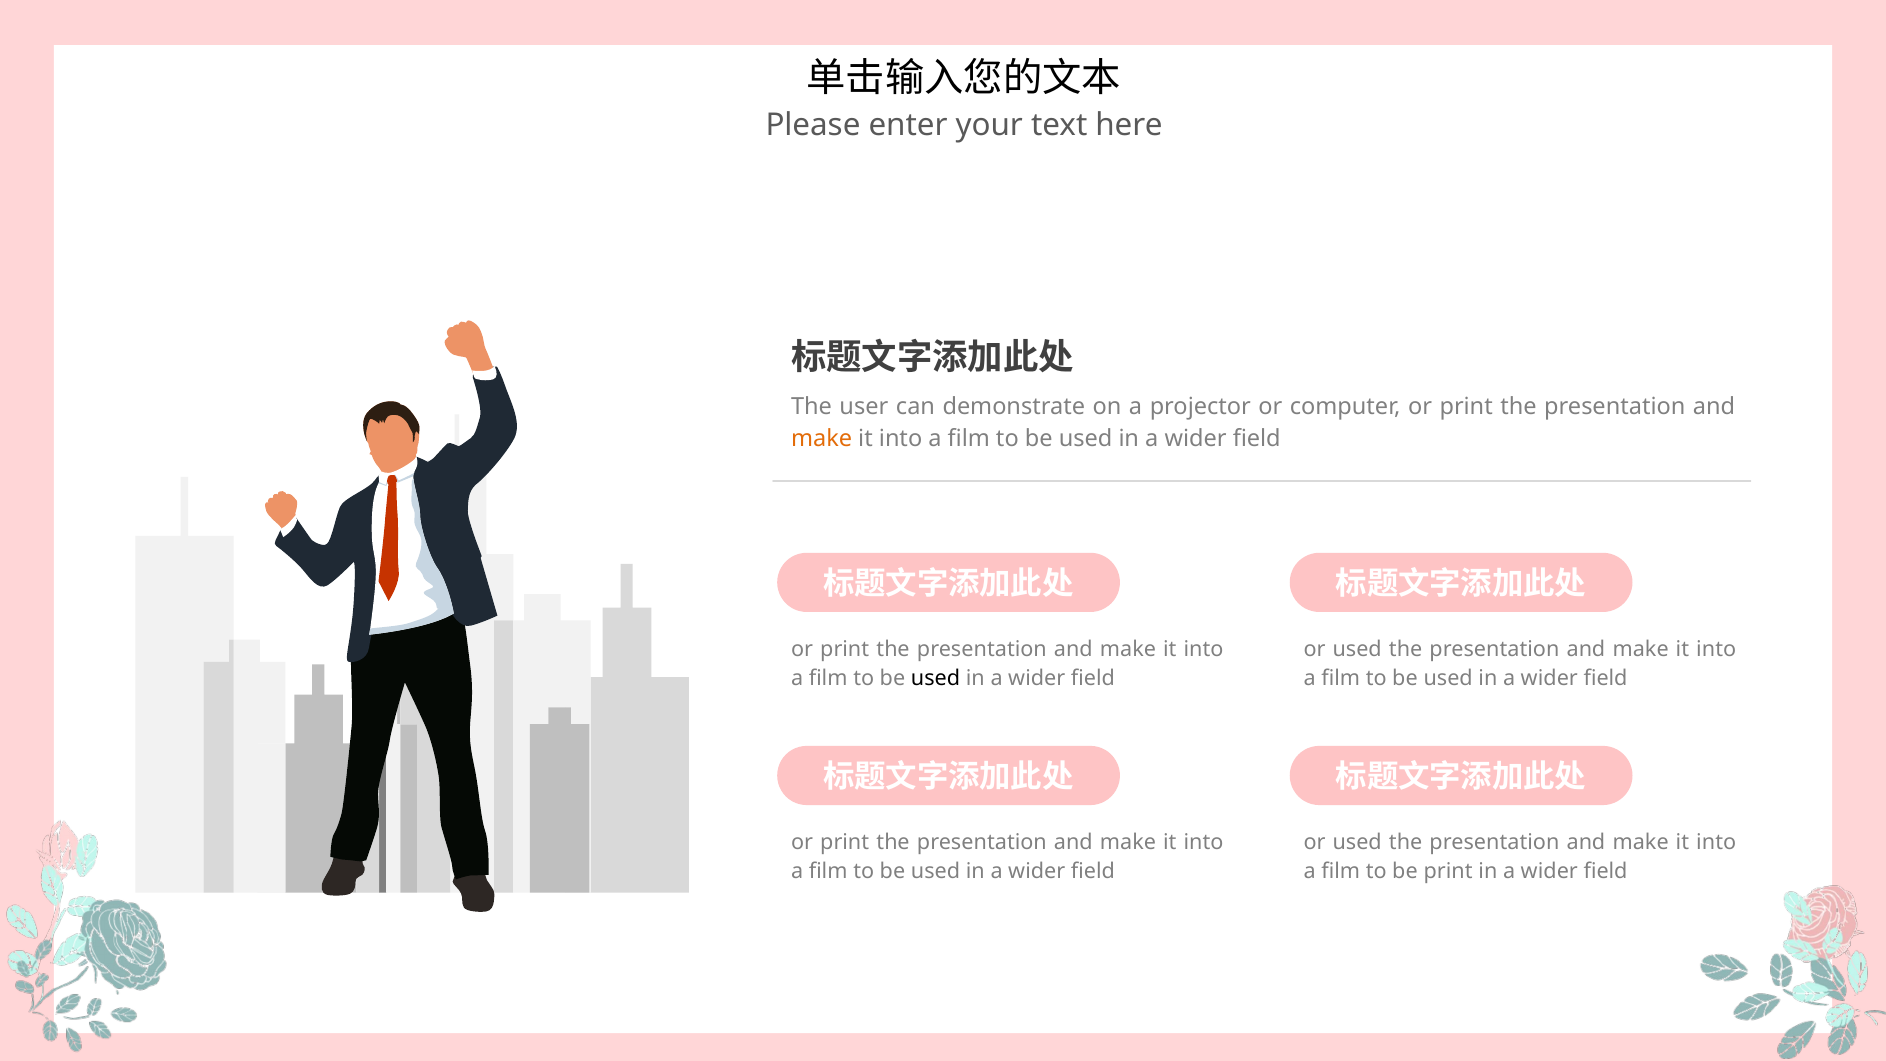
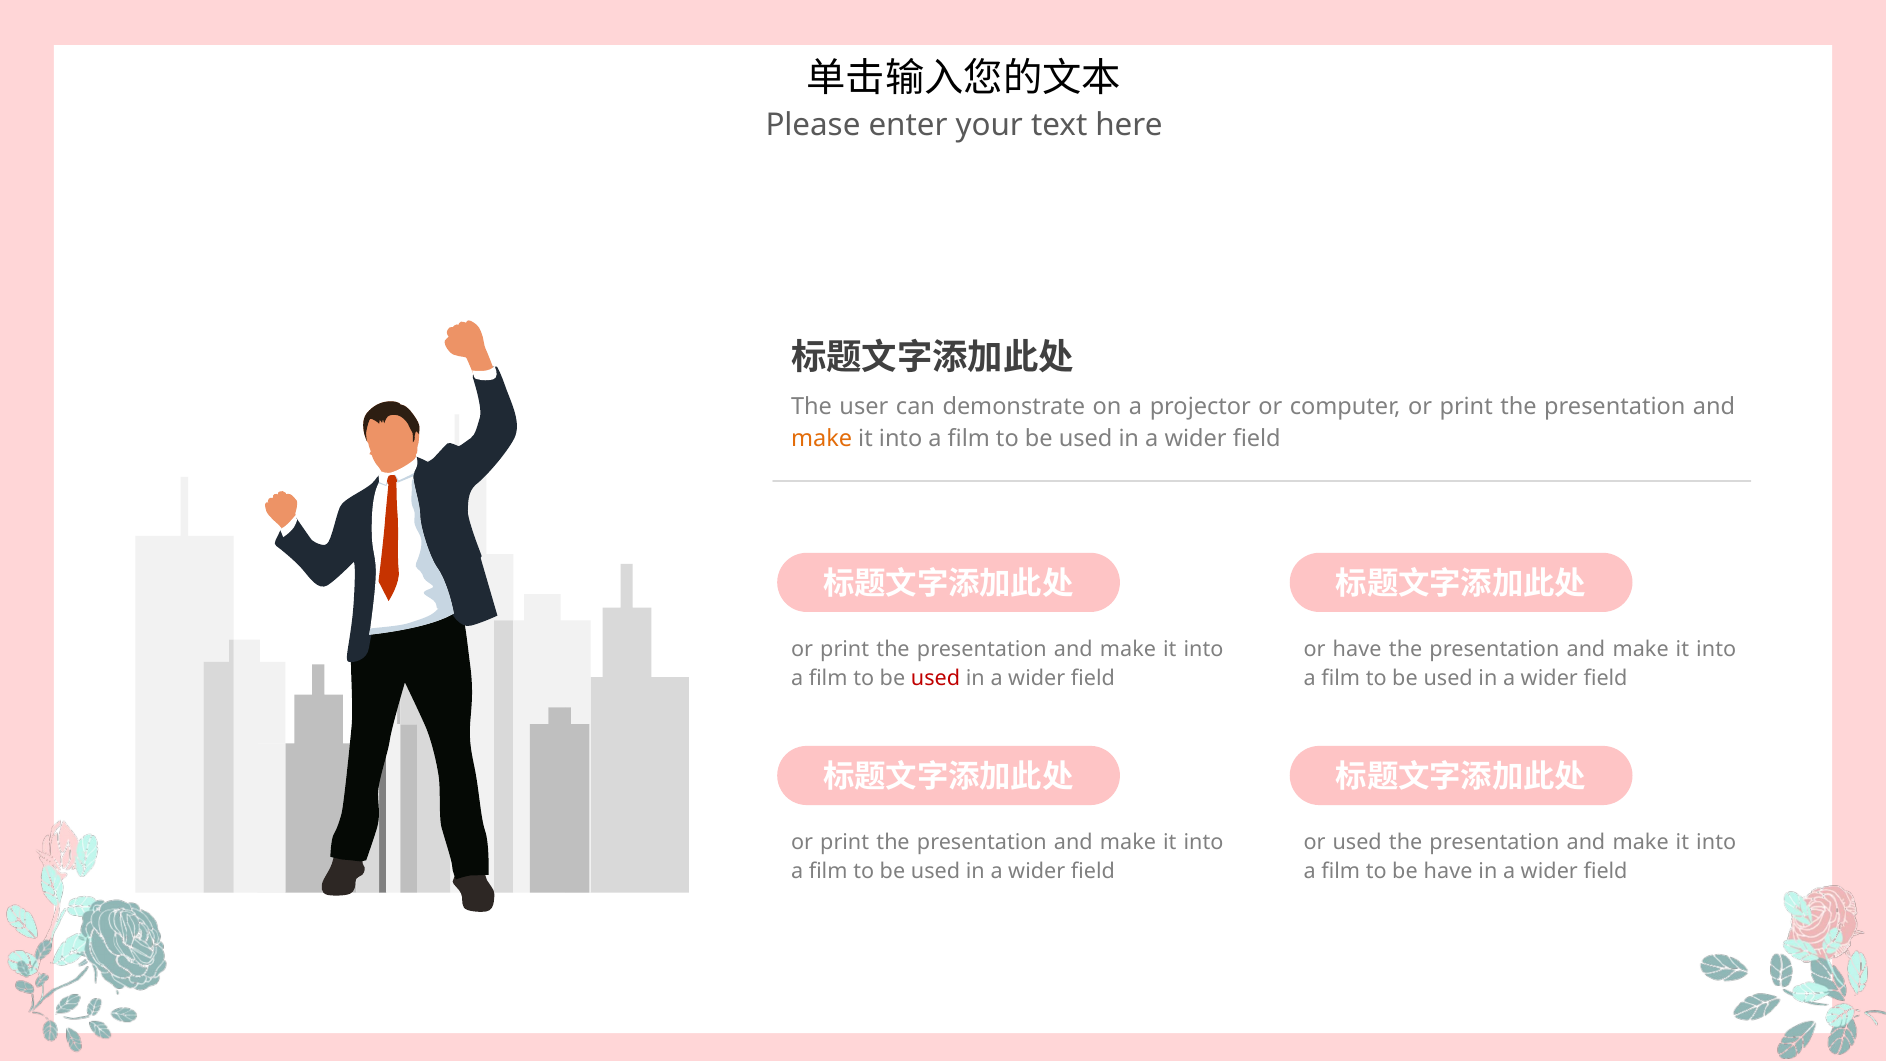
used at (1357, 649): used -> have
used at (936, 679) colour: black -> red
be print: print -> have
